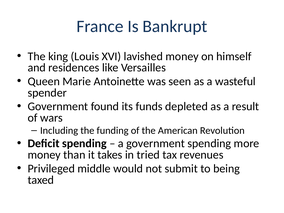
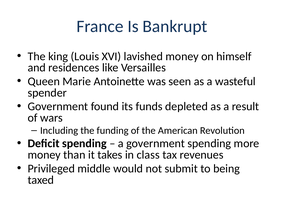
tried: tried -> class
